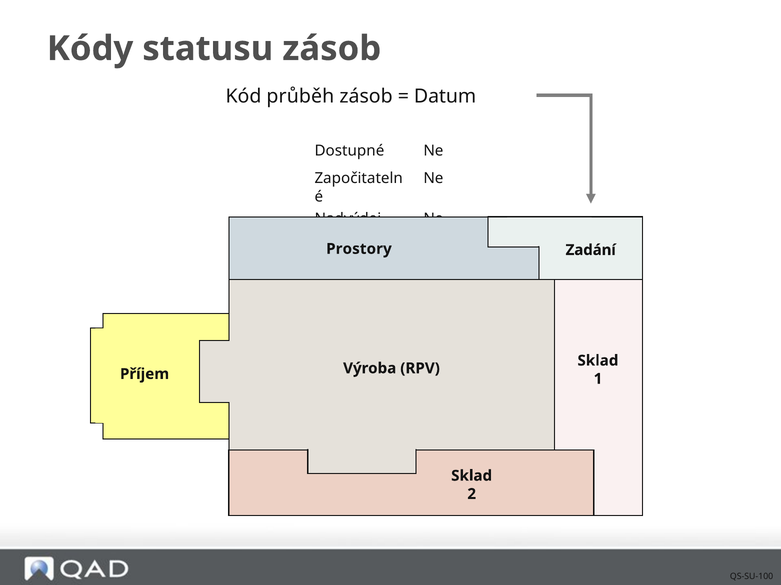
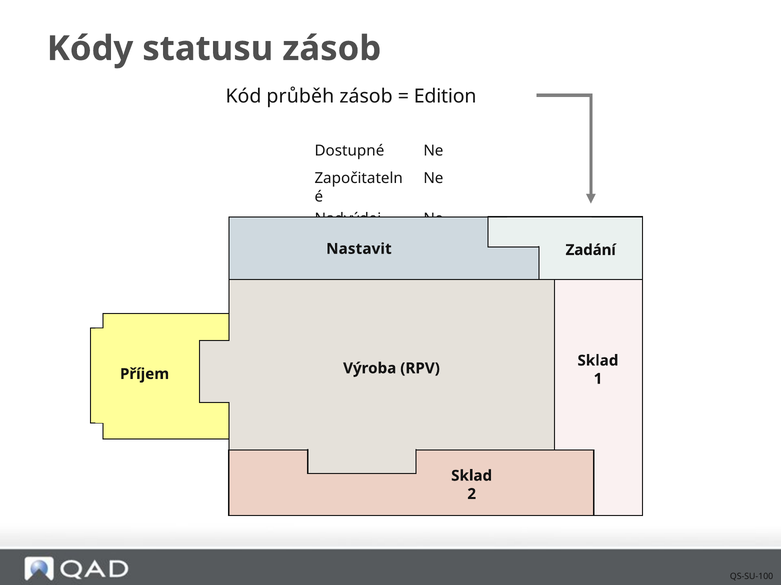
Datum: Datum -> Edition
Prostory: Prostory -> Nastavit
